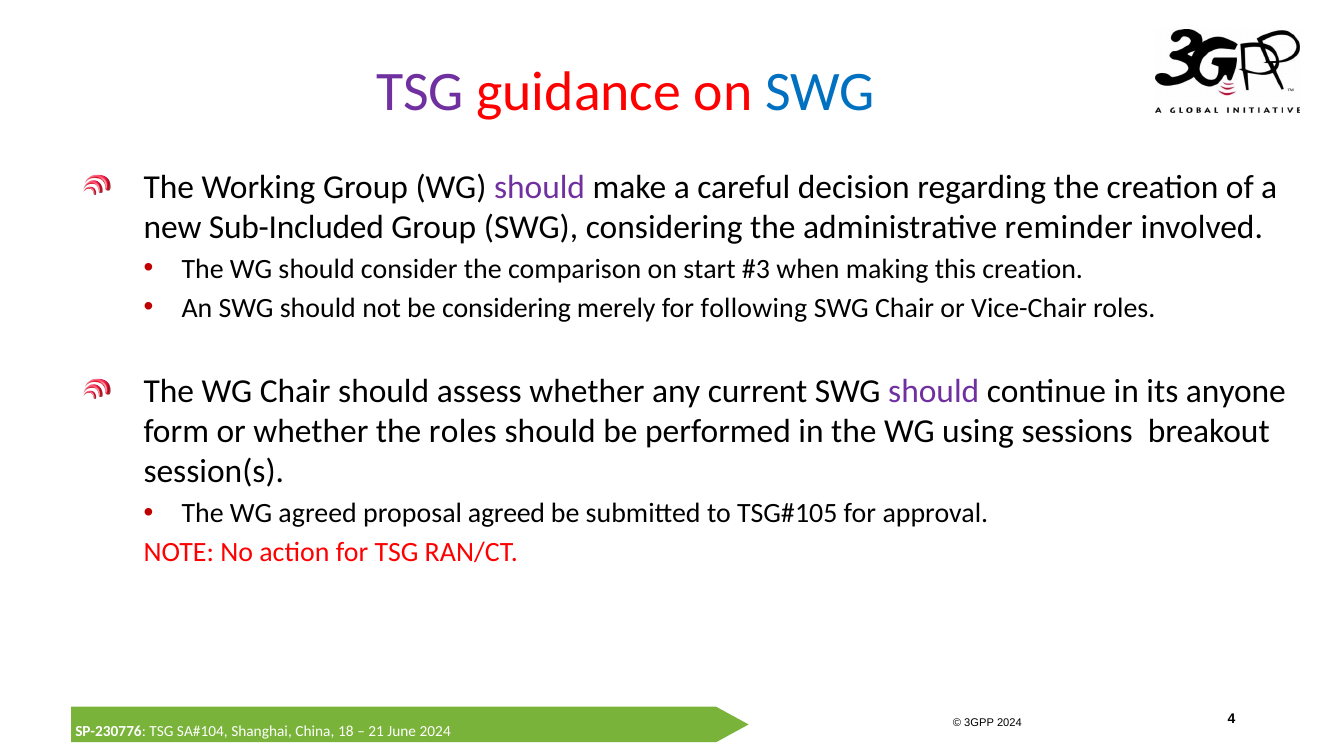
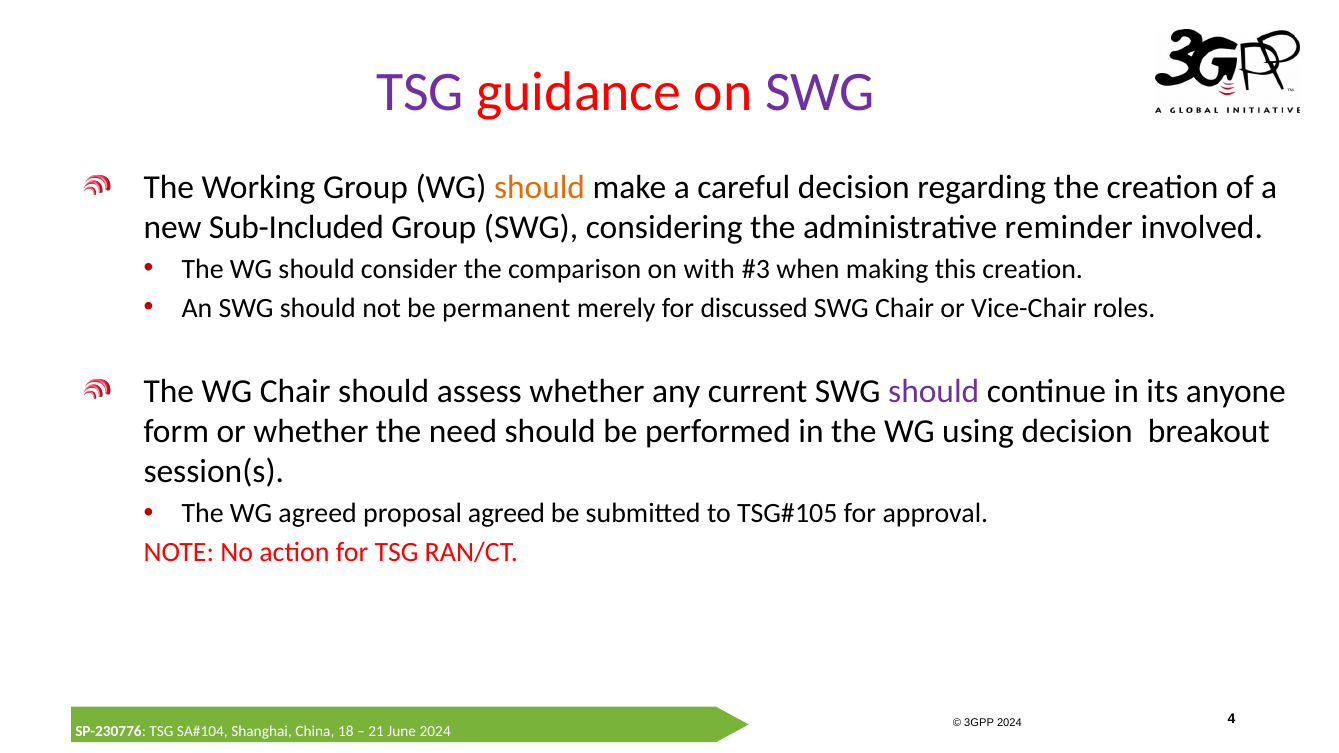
SWG at (820, 92) colour: blue -> purple
should at (540, 187) colour: purple -> orange
start: start -> with
be considering: considering -> permanent
following: following -> discussed
the roles: roles -> need
using sessions: sessions -> decision
